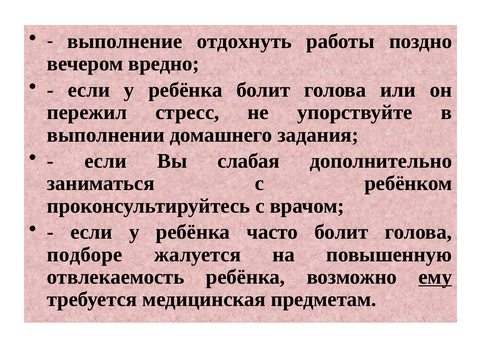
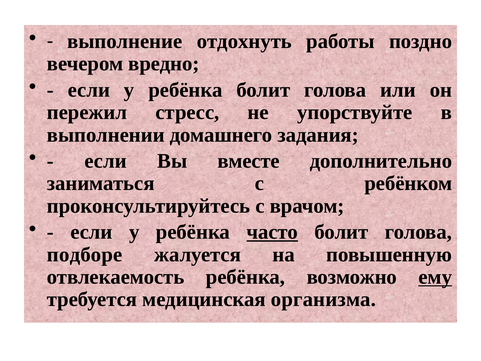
слабая: слабая -> вместе
часто underline: none -> present
предметам: предметам -> организма
